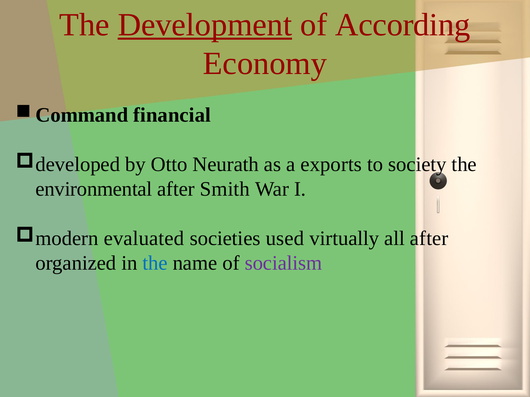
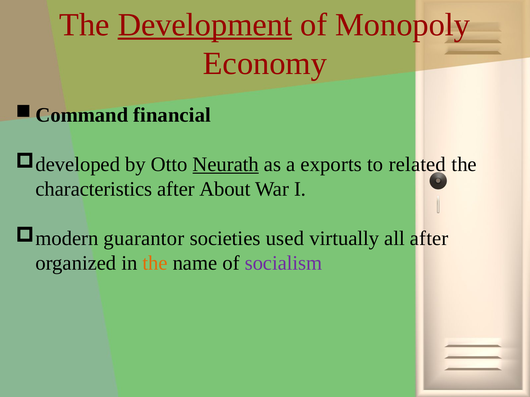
According: According -> Monopoly
Neurath underline: none -> present
society: society -> related
environmental: environmental -> characteristics
Smith: Smith -> About
evaluated: evaluated -> guarantor
the at (155, 264) colour: blue -> orange
